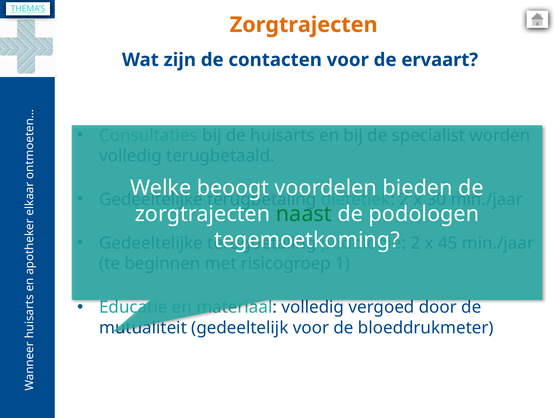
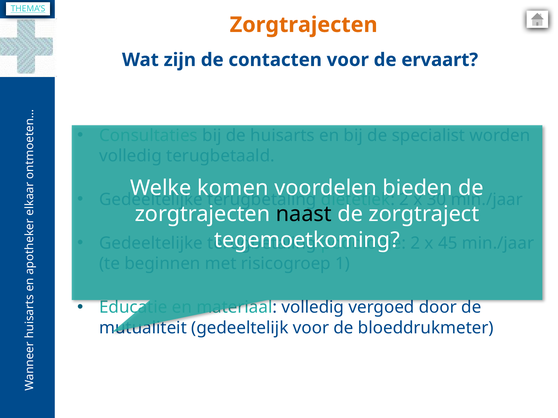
beoogt: beoogt -> komen
naast colour: green -> black
podologen: podologen -> zorgtraject
